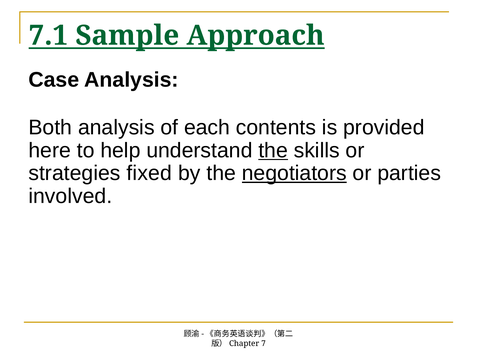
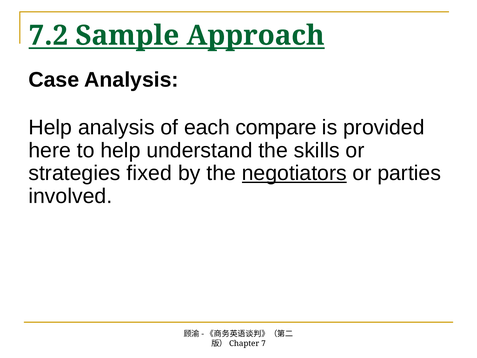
7.1: 7.1 -> 7.2
Both at (50, 127): Both -> Help
contents: contents -> compare
the at (273, 150) underline: present -> none
